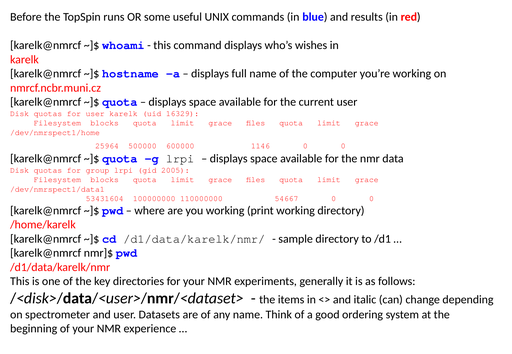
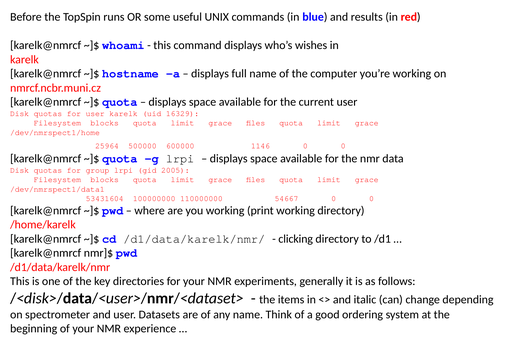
sample: sample -> clicking
